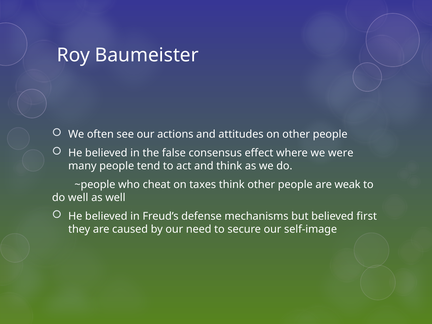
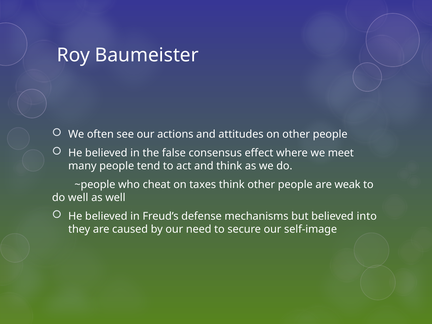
were: were -> meet
first: first -> into
